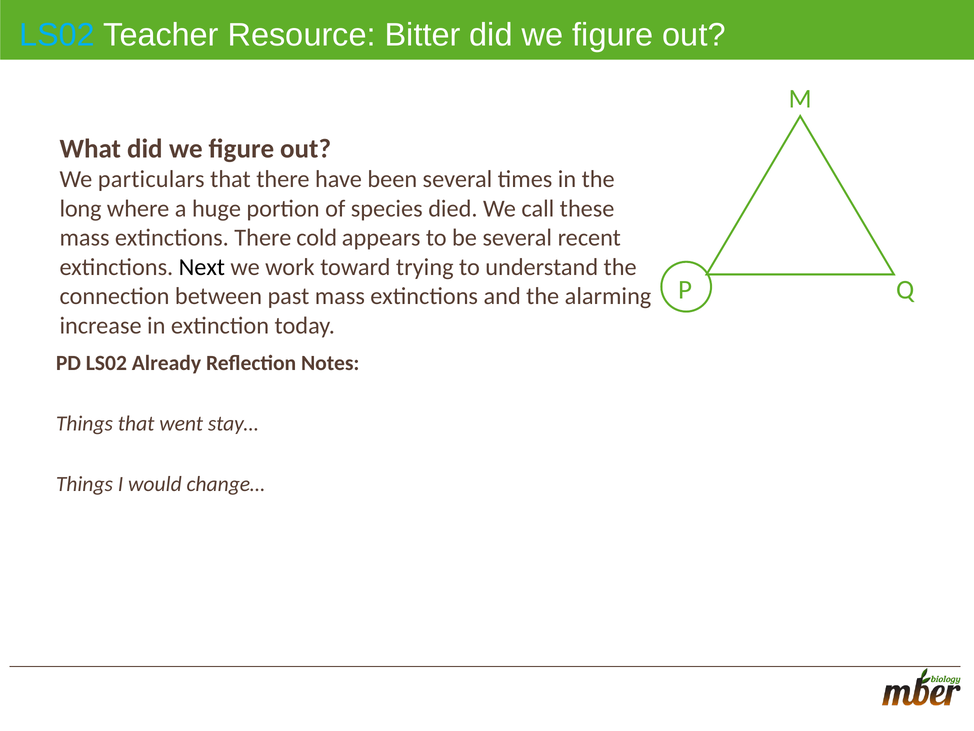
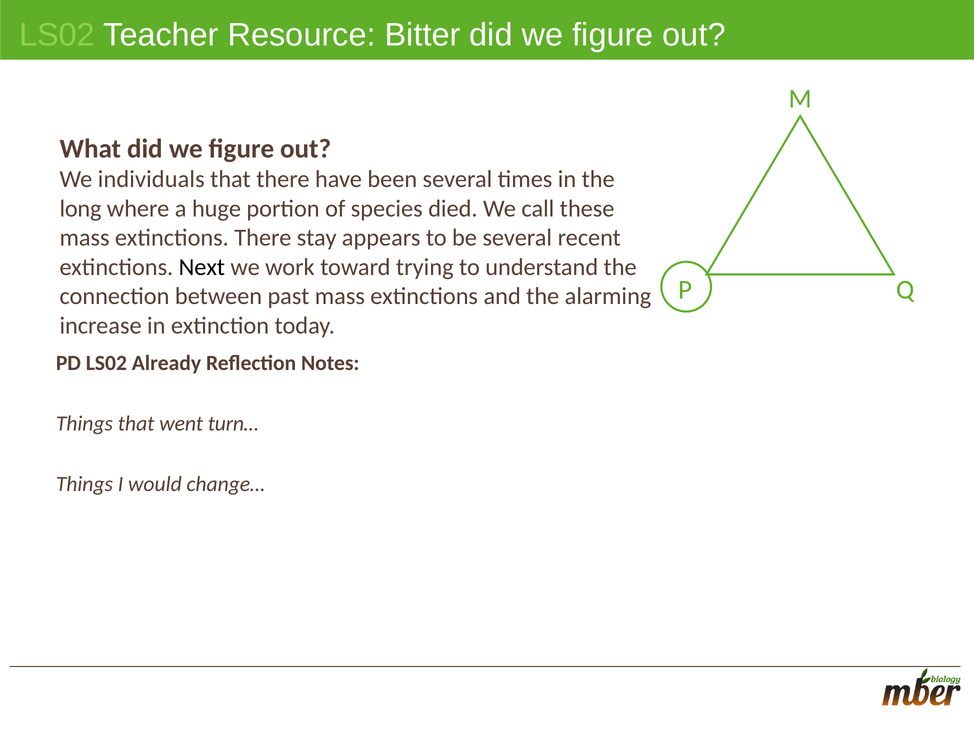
LS02 at (57, 35) colour: light blue -> light green
particulars: particulars -> individuals
cold: cold -> stay
stay…: stay… -> turn…
